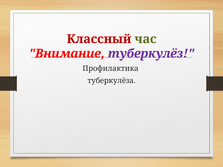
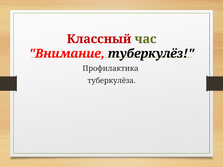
туберкулёз colour: purple -> black
